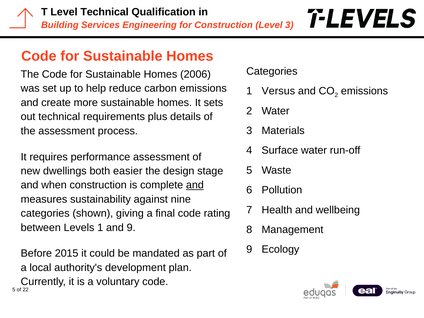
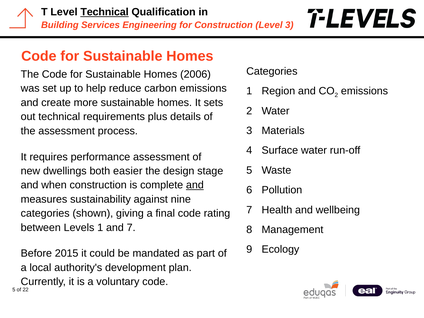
Technical at (105, 12) underline: none -> present
Versus: Versus -> Region
and 9: 9 -> 7
